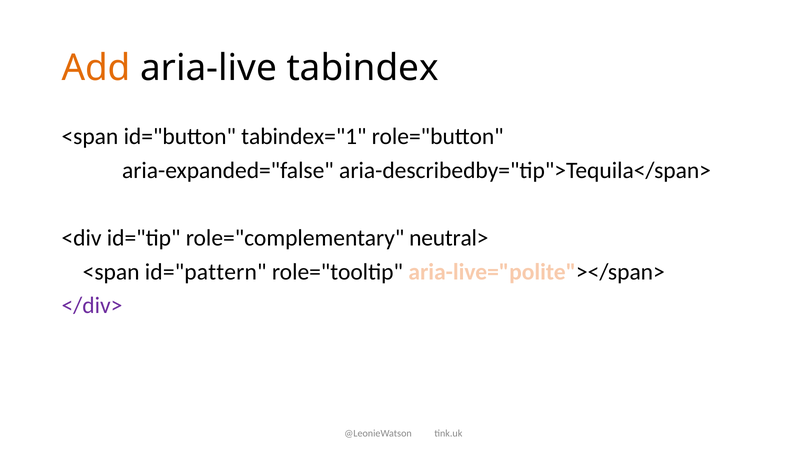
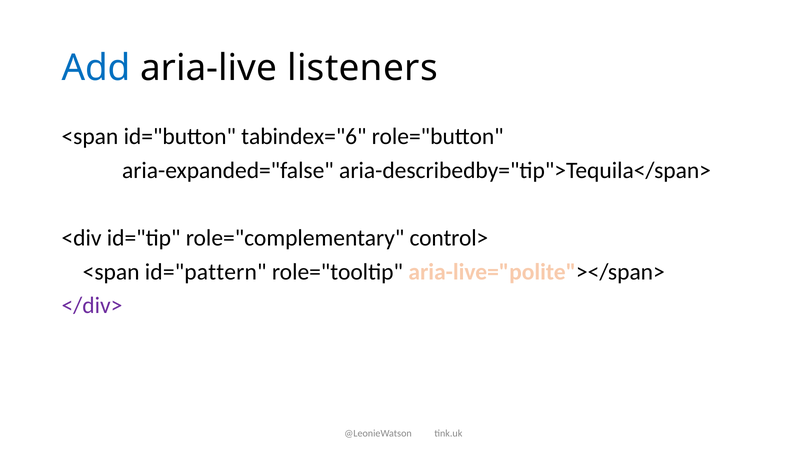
Add colour: orange -> blue
tabindex: tabindex -> listeners
tabindex="1: tabindex="1 -> tabindex="6
neutral>: neutral> -> control>
